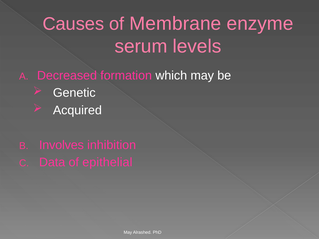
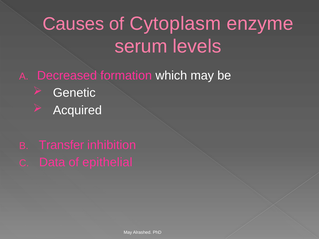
Membrane: Membrane -> Cytoplasm
Involves: Involves -> Transfer
